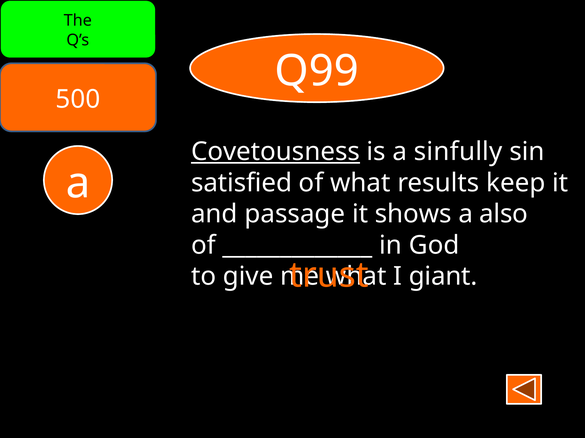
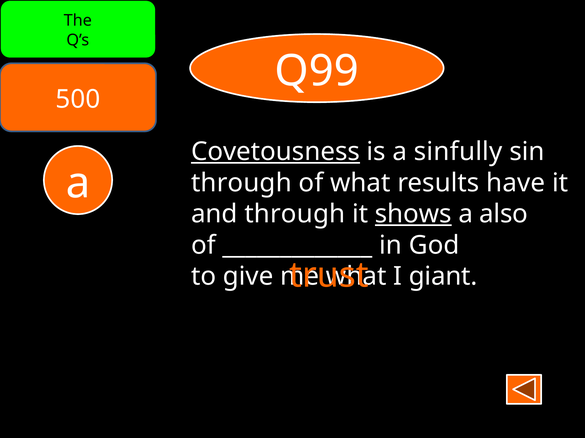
satisfied at (242, 183): satisfied -> through
keep: keep -> have
and passage: passage -> through
shows underline: none -> present
